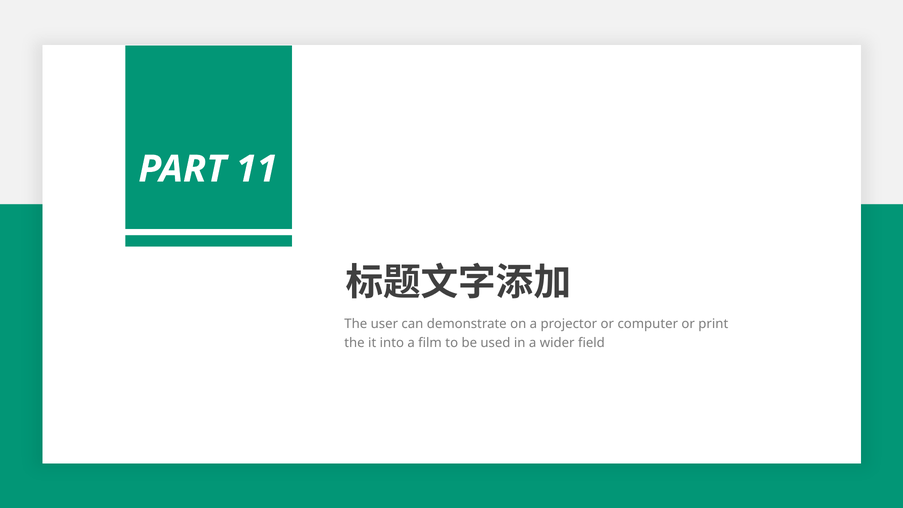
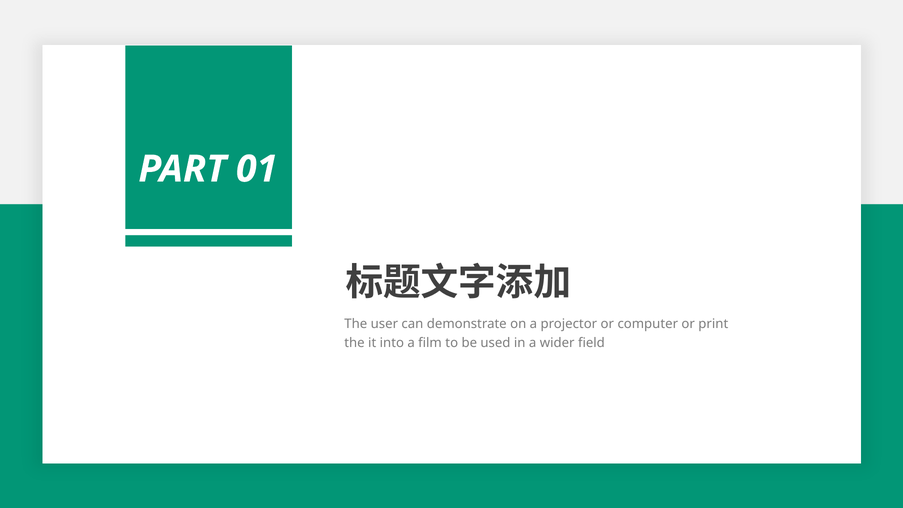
11: 11 -> 01
